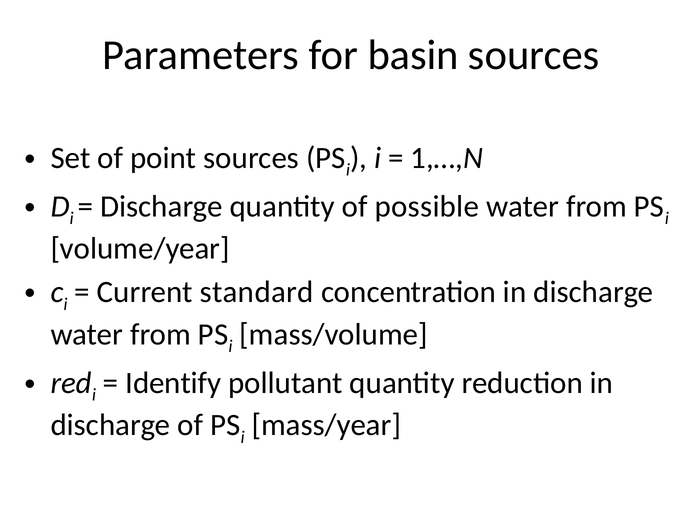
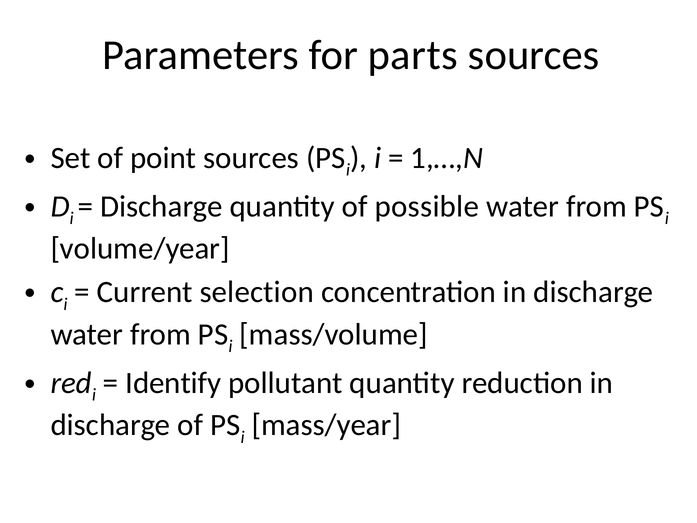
basin: basin -> parts
standard: standard -> selection
